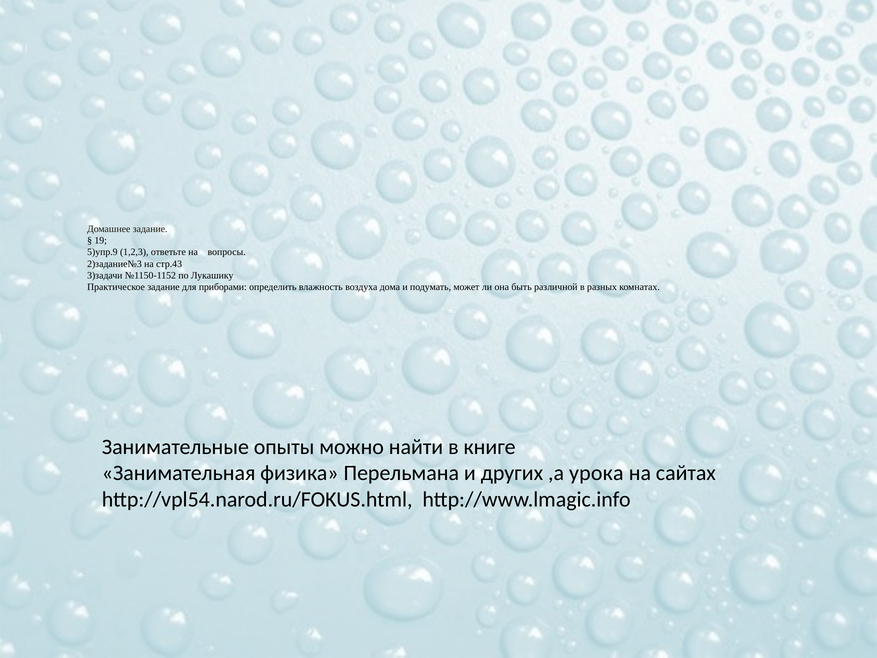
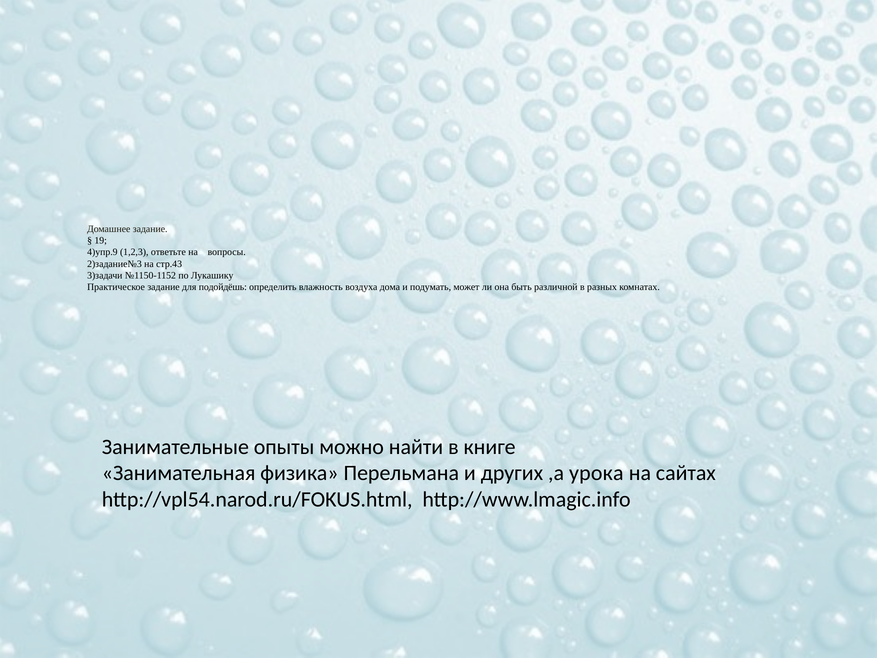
5)упр.9: 5)упр.9 -> 4)упр.9
приборами: приборами -> подойдёшь
